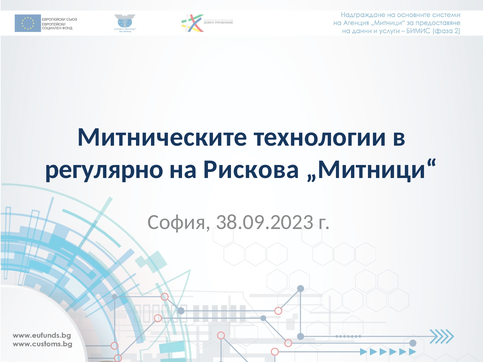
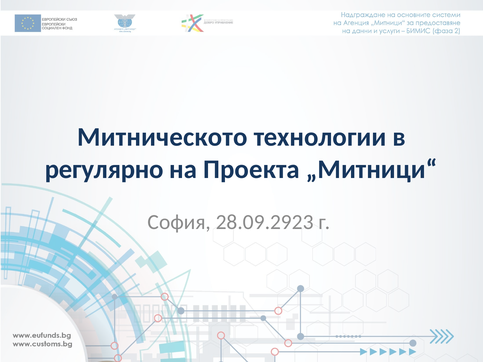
Митническите: Митническите -> Митническото
Рискова: Рискова -> Проекта
38.09.2023: 38.09.2023 -> 28.09.2923
